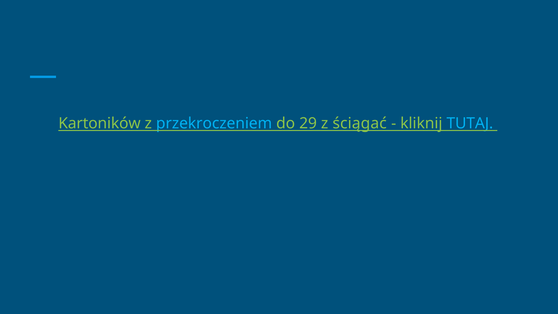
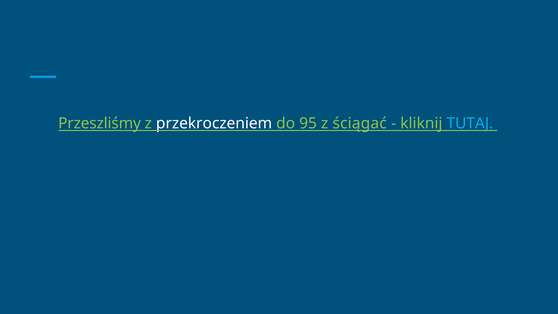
Kartoników: Kartoników -> Przeszliśmy
przekroczeniem colour: light blue -> white
29: 29 -> 95
